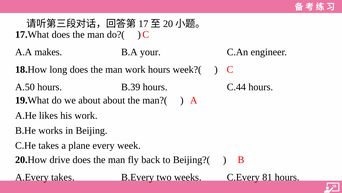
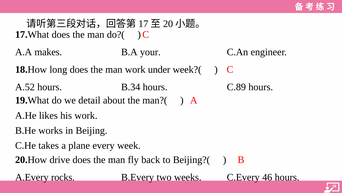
work hours: hours -> under
A.50: A.50 -> A.52
B.39: B.39 -> B.34
C.44: C.44 -> C.89
we about: about -> detail
A.Every takes: takes -> rocks
81: 81 -> 46
